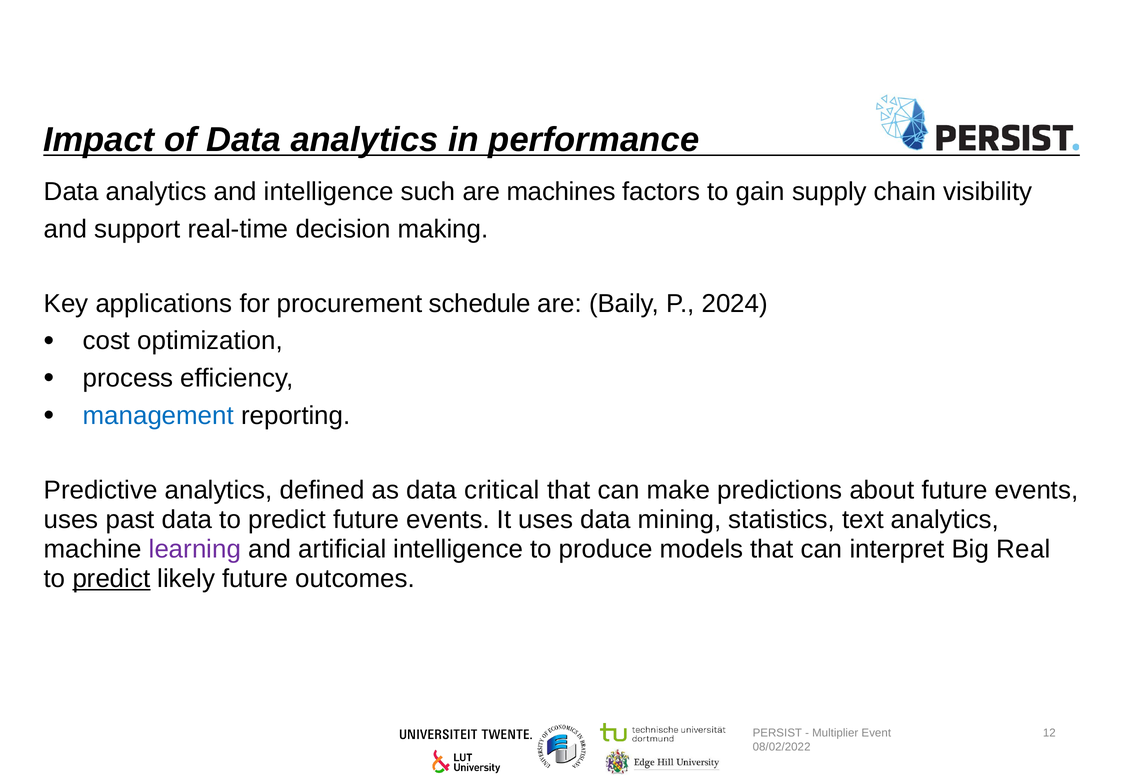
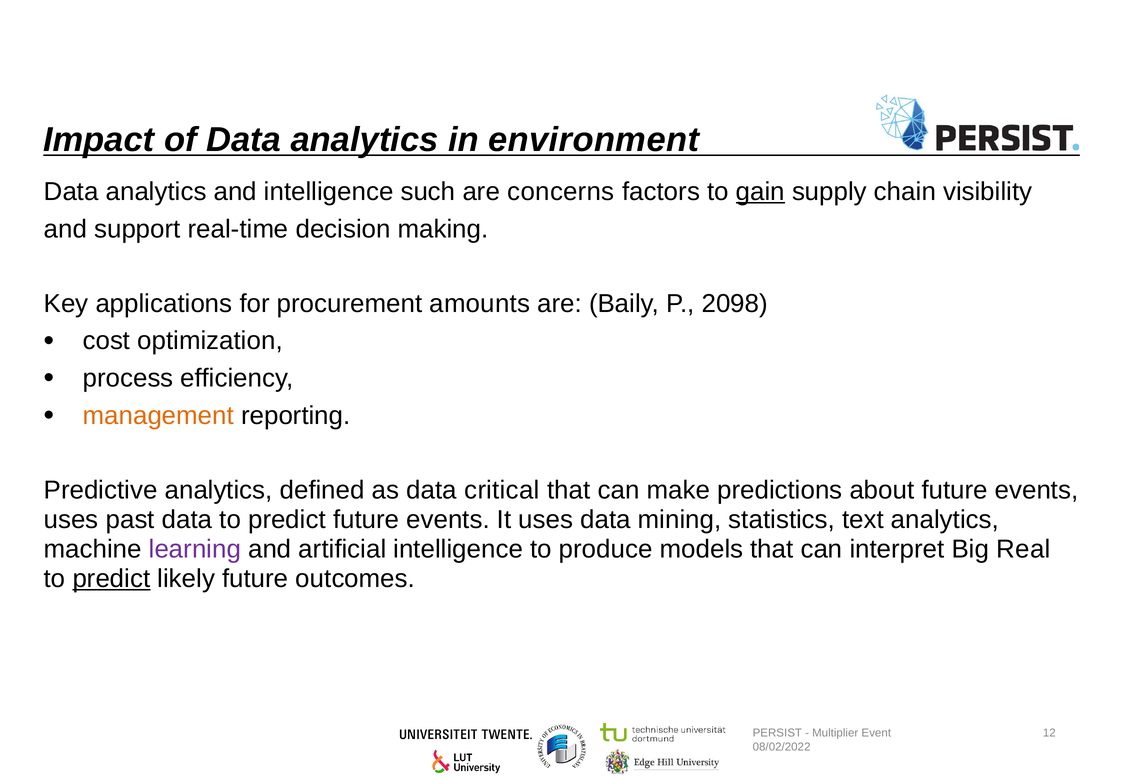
performance: performance -> environment
machines: machines -> concerns
gain underline: none -> present
schedule: schedule -> amounts
2024: 2024 -> 2098
management colour: blue -> orange
